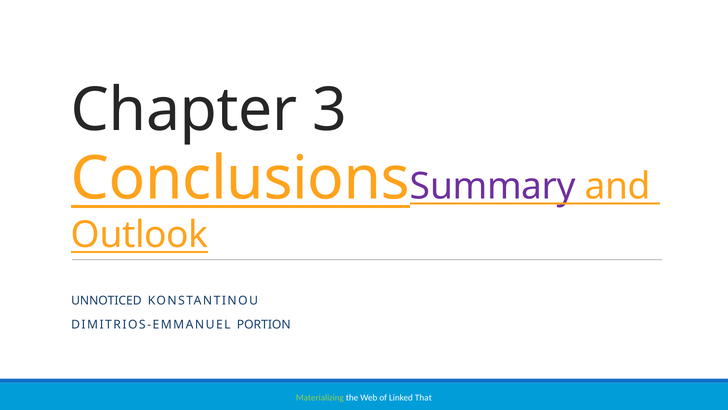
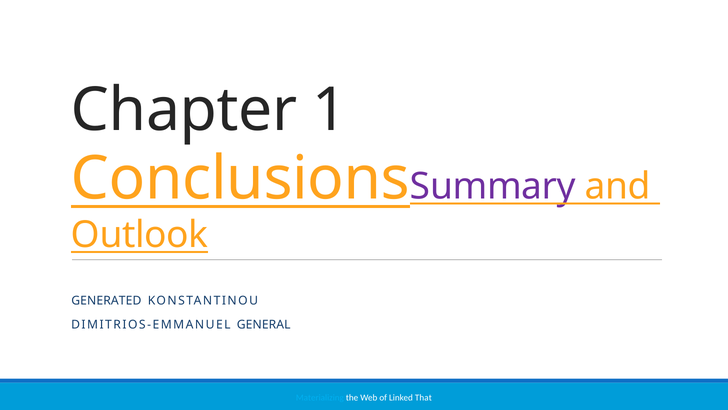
3: 3 -> 1
UNNOTICED: UNNOTICED -> GENERATED
PORTION: PORTION -> GENERAL
Materializing colour: light green -> light blue
